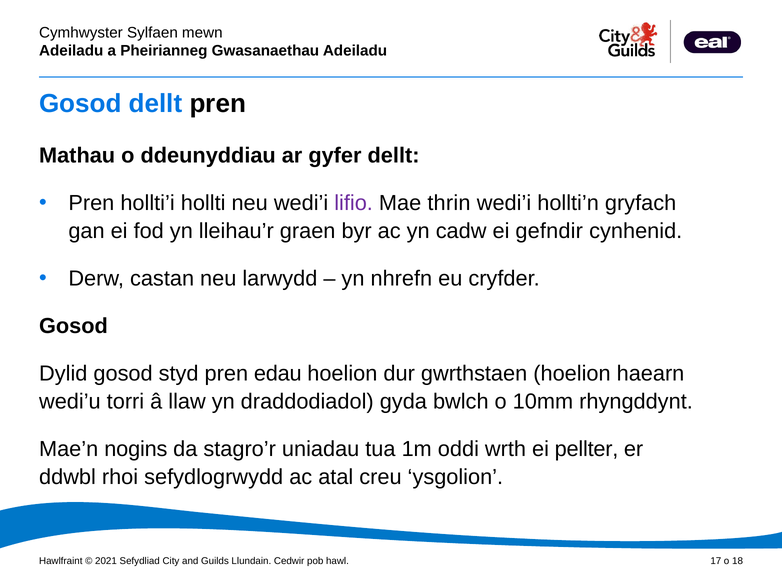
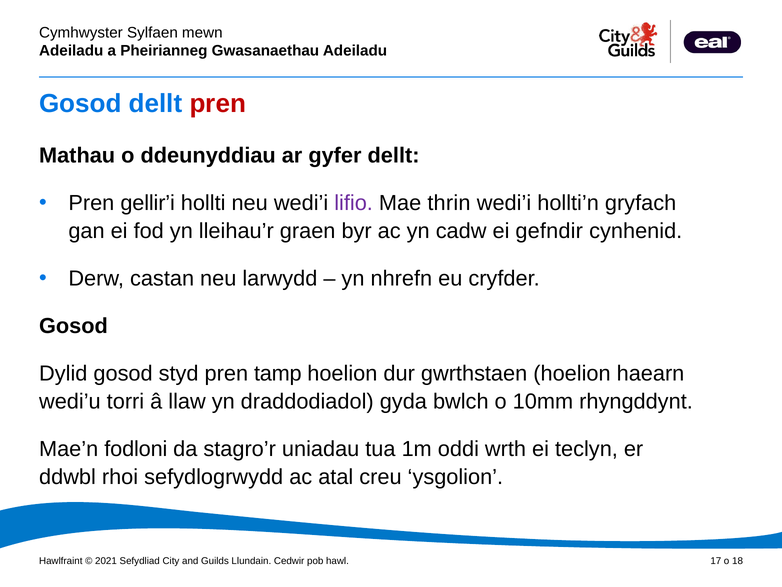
pren at (218, 104) colour: black -> red
hollti’i: hollti’i -> gellir’i
edau: edau -> tamp
nogins: nogins -> fodloni
pellter: pellter -> teclyn
